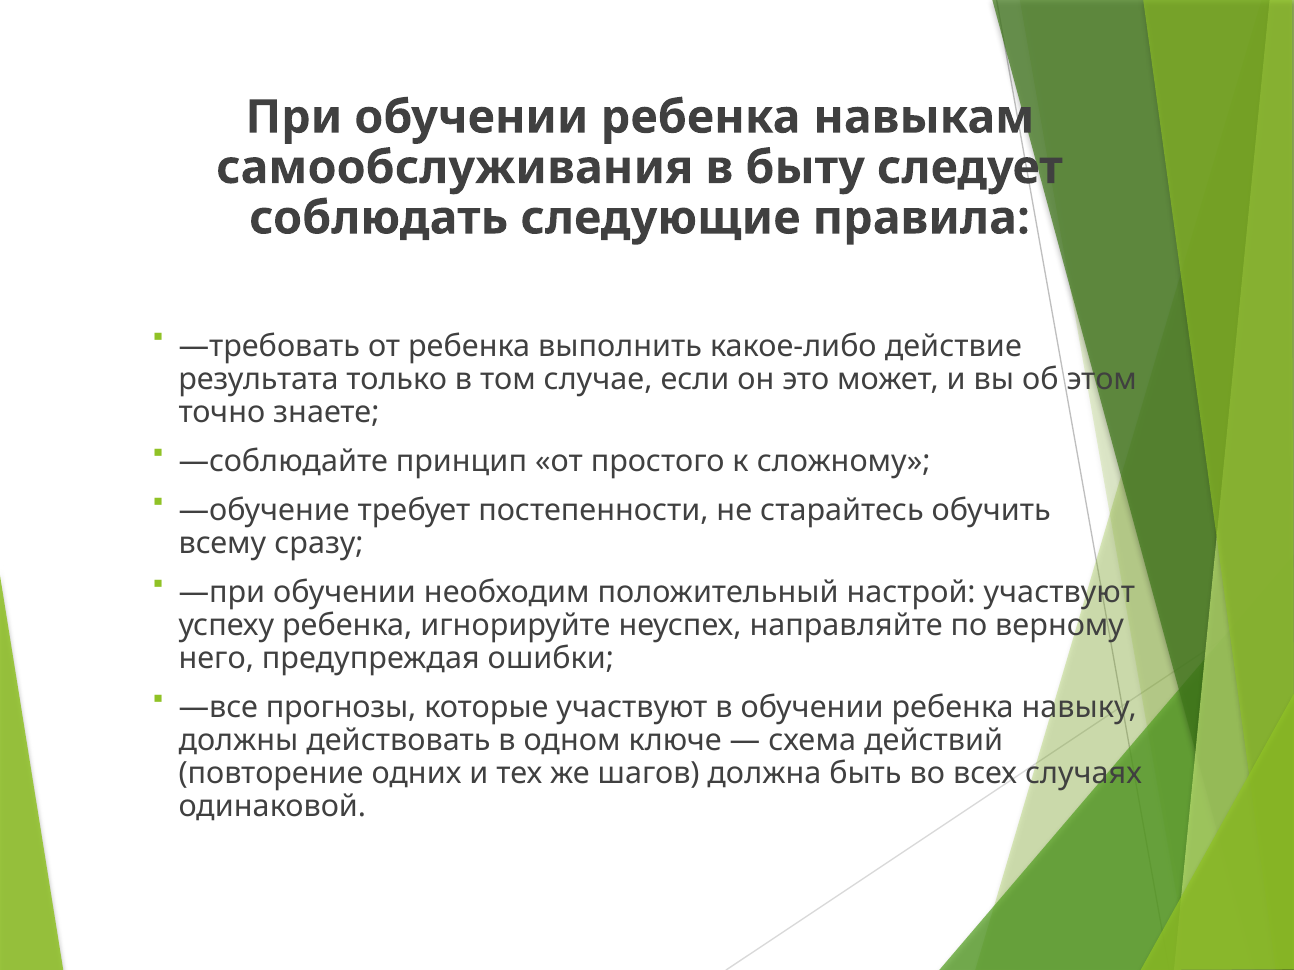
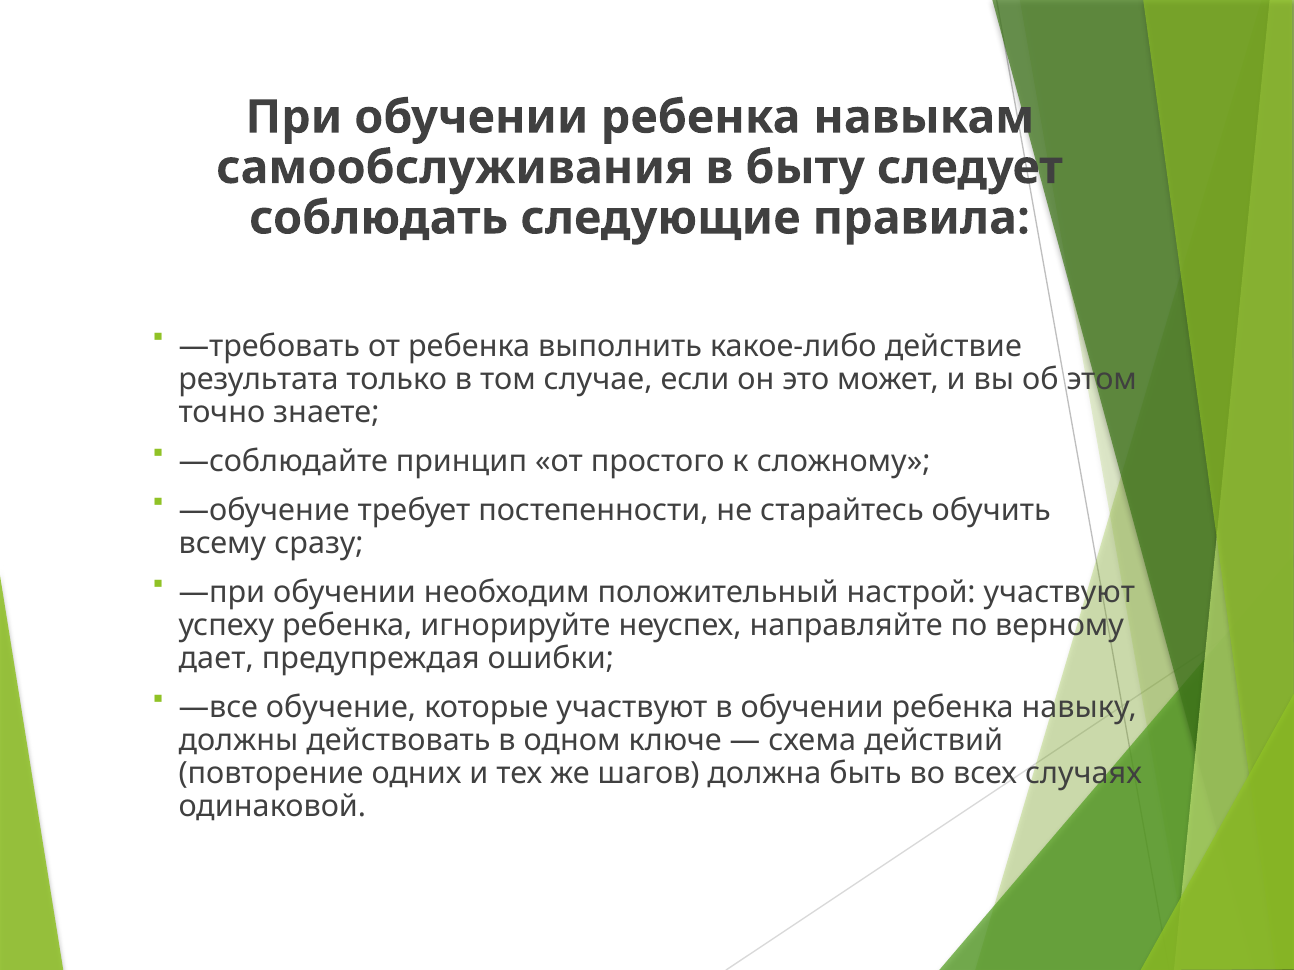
него: него -> дает
прогнозы: прогнозы -> обучение
